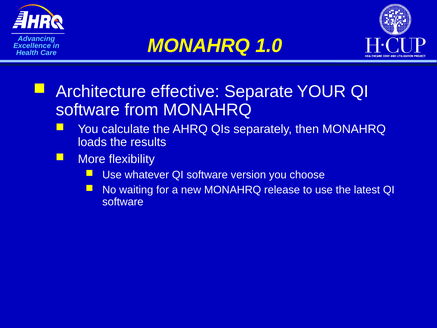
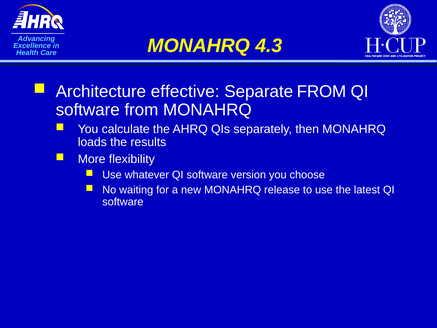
1.0: 1.0 -> 4.3
Separate YOUR: YOUR -> FROM
